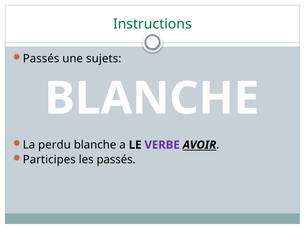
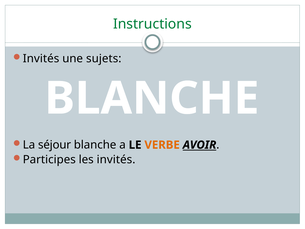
Passés at (41, 59): Passés -> Invités
perdu: perdu -> séjour
VERBE colour: purple -> orange
les passés: passés -> invités
